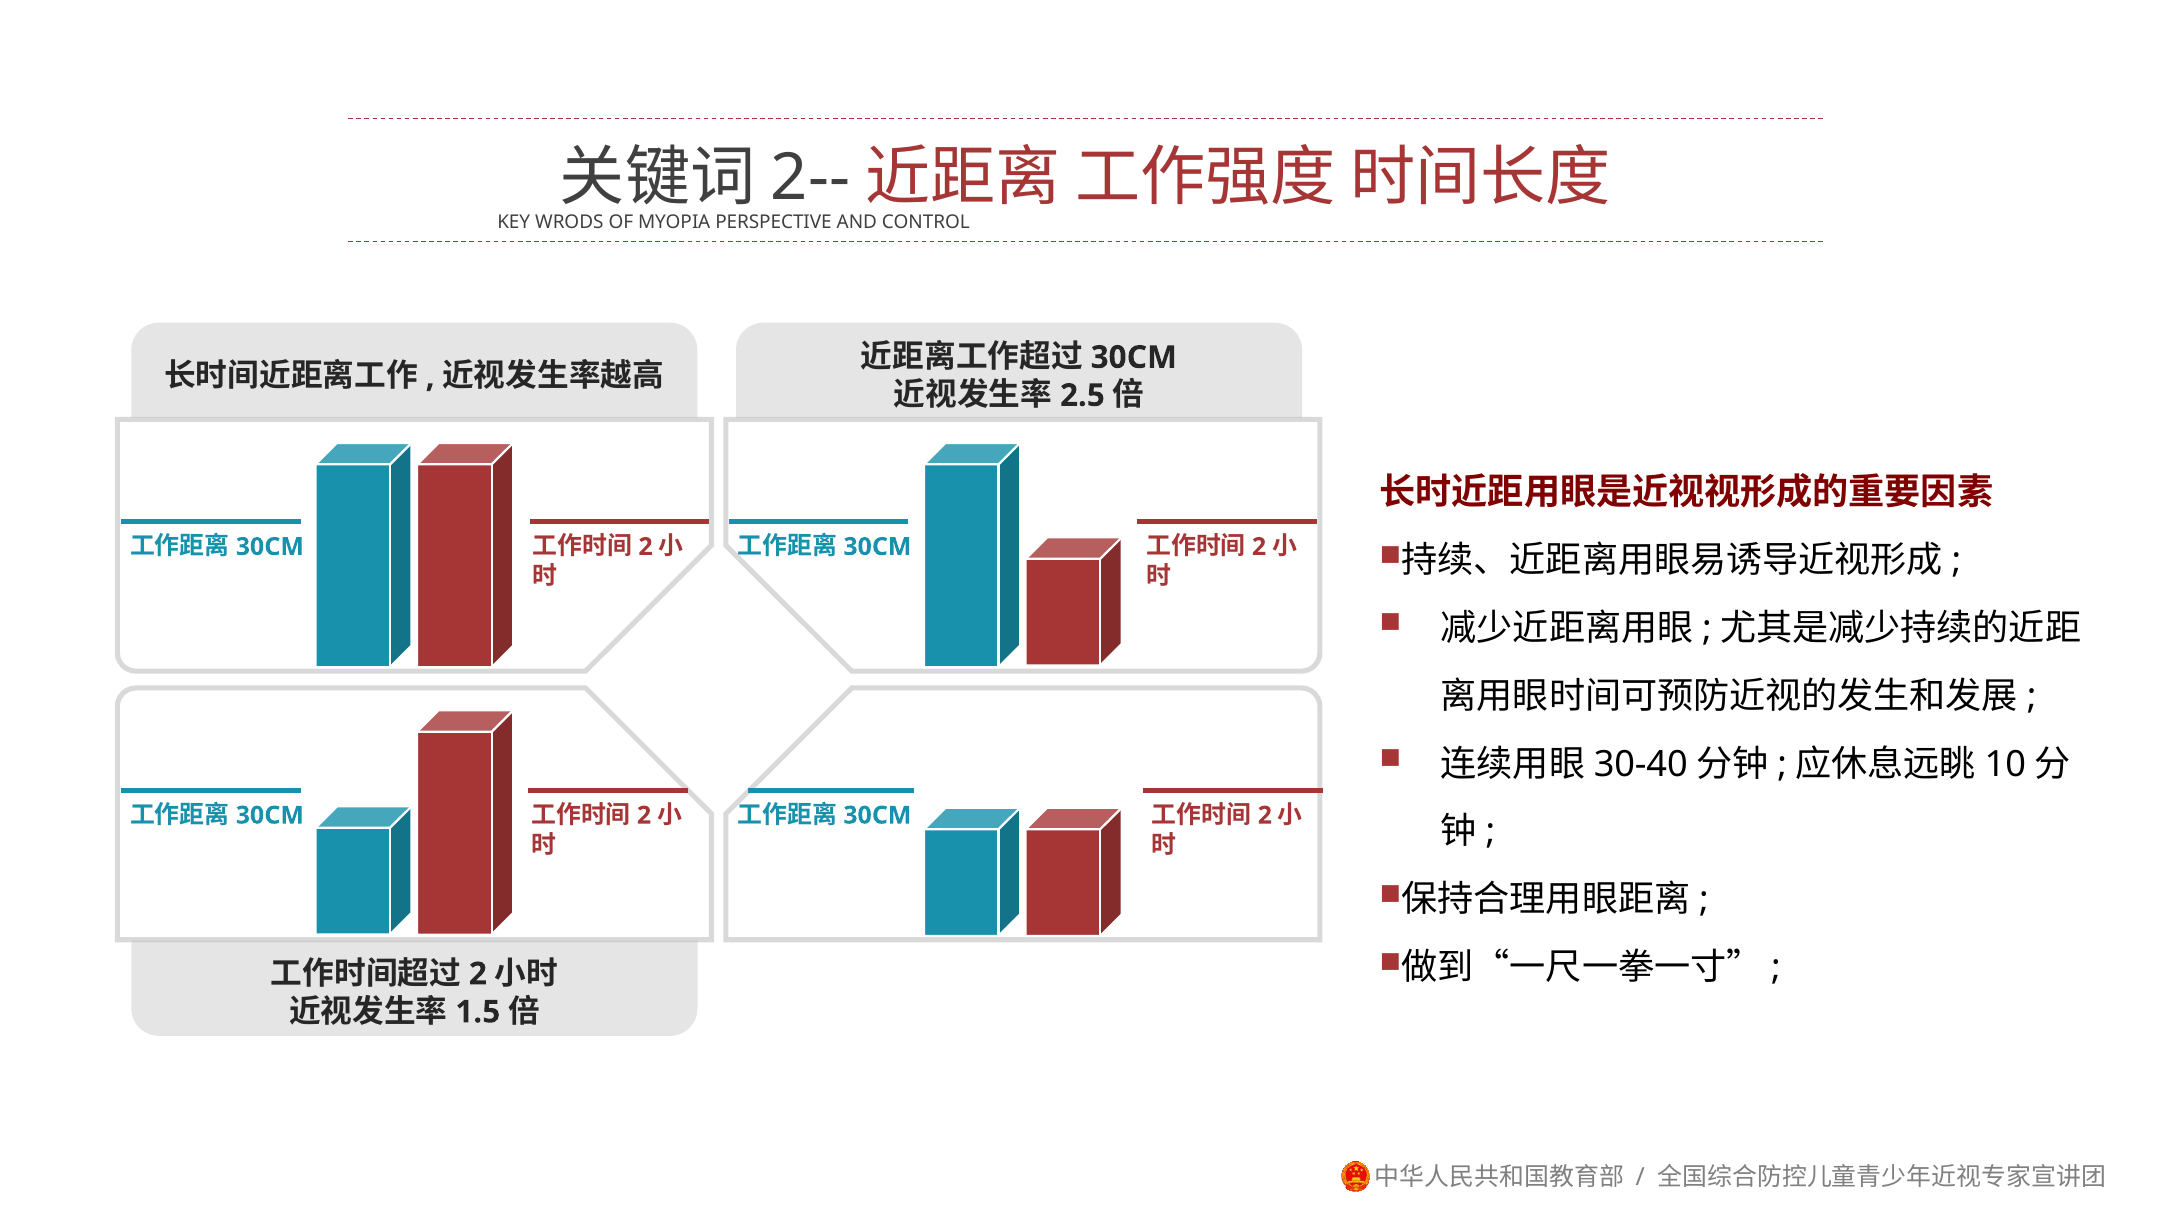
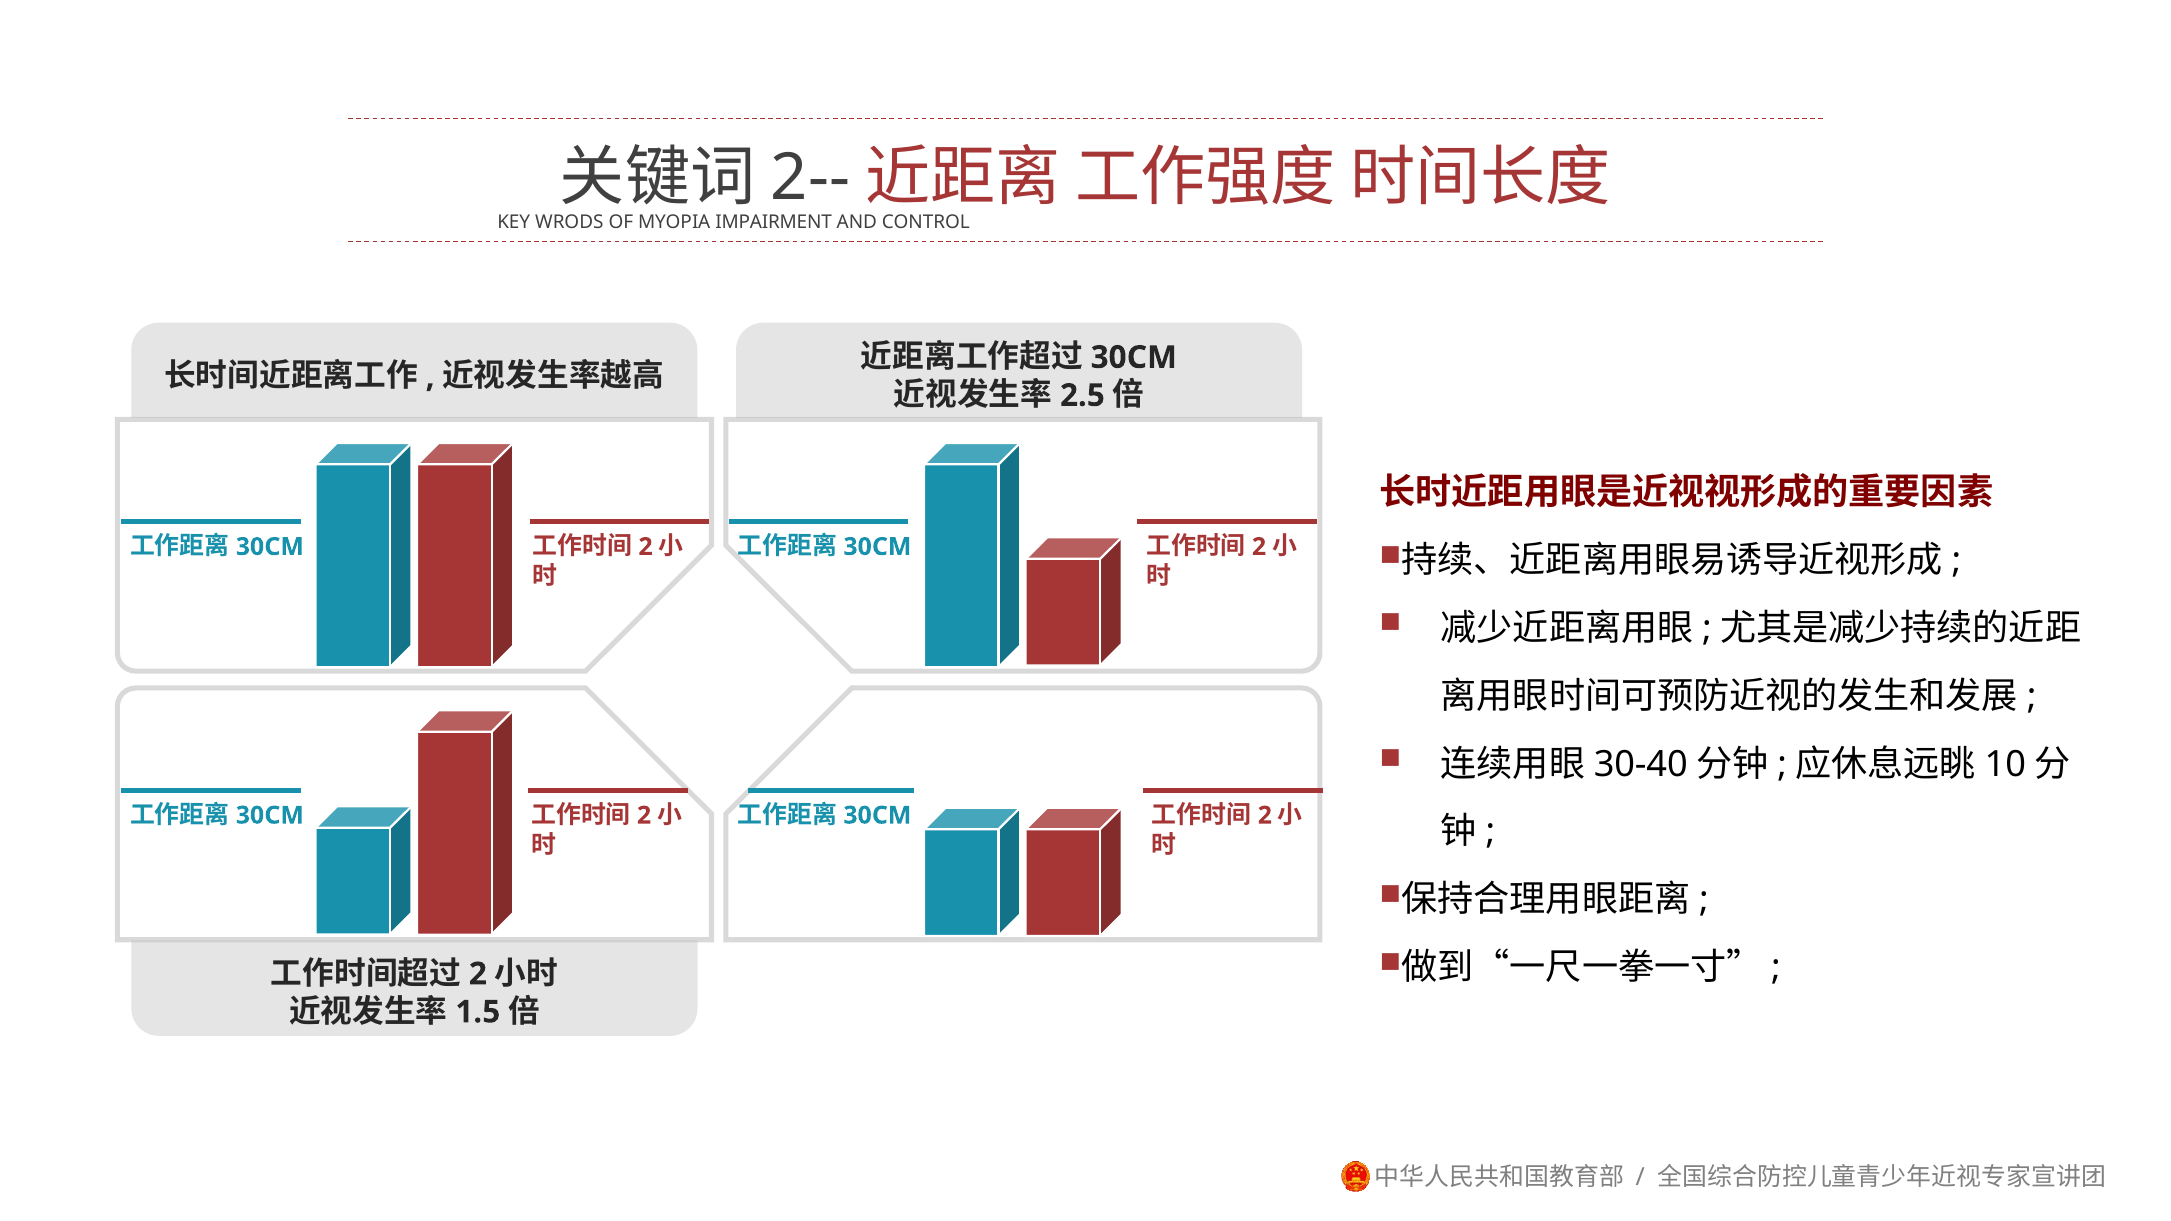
PERSPECTIVE: PERSPECTIVE -> IMPAIRMENT
